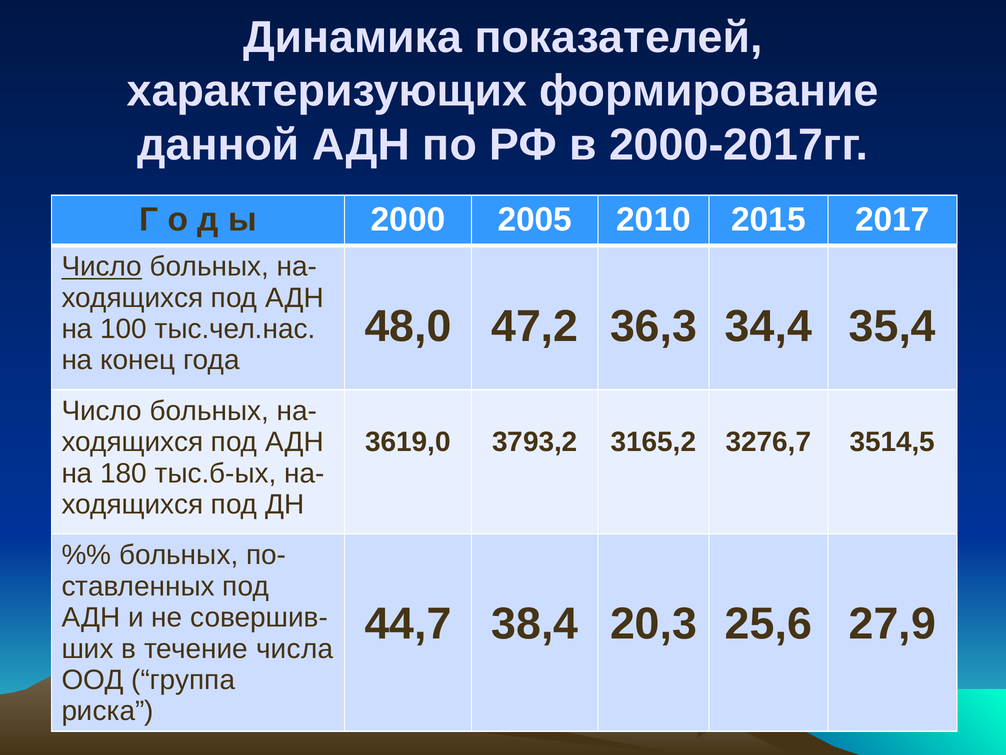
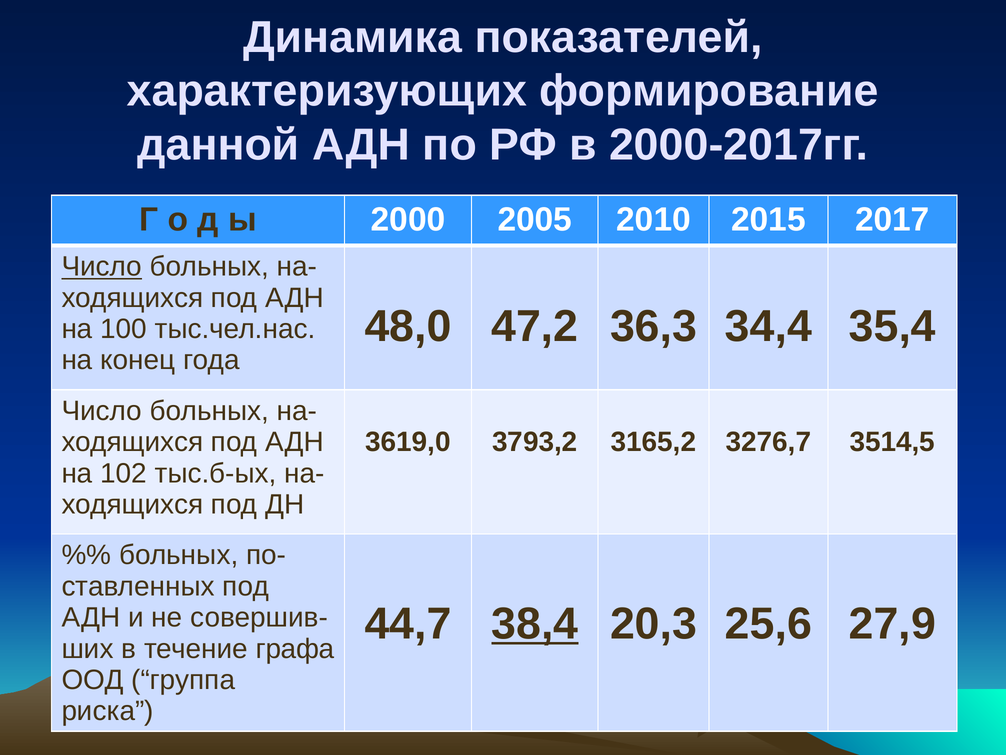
180: 180 -> 102
38,4 underline: none -> present
числа: числа -> графа
